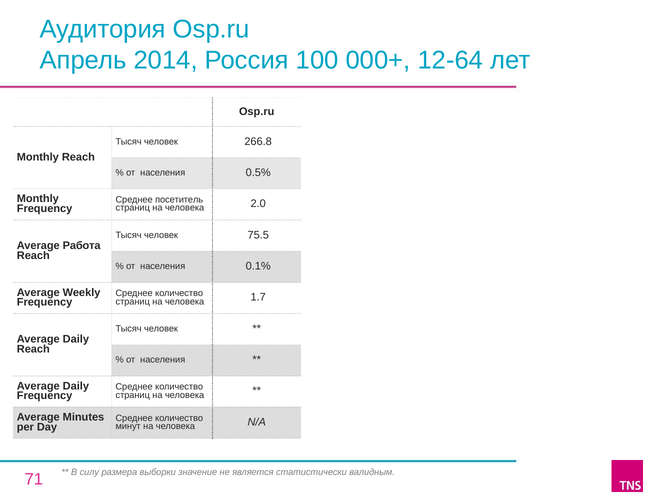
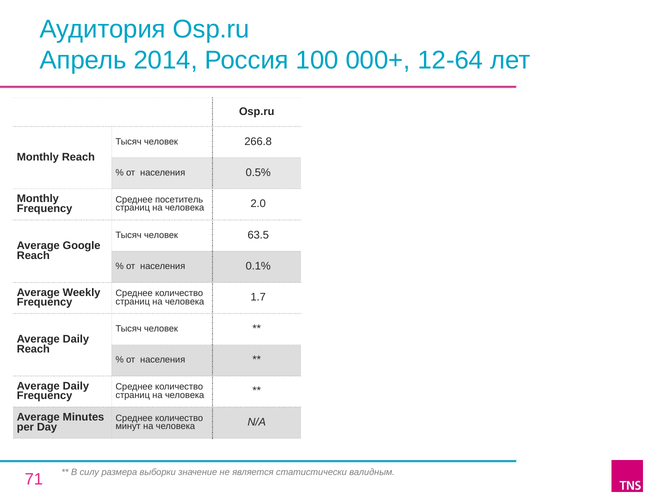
75.5: 75.5 -> 63.5
Работа: Работа -> Google
